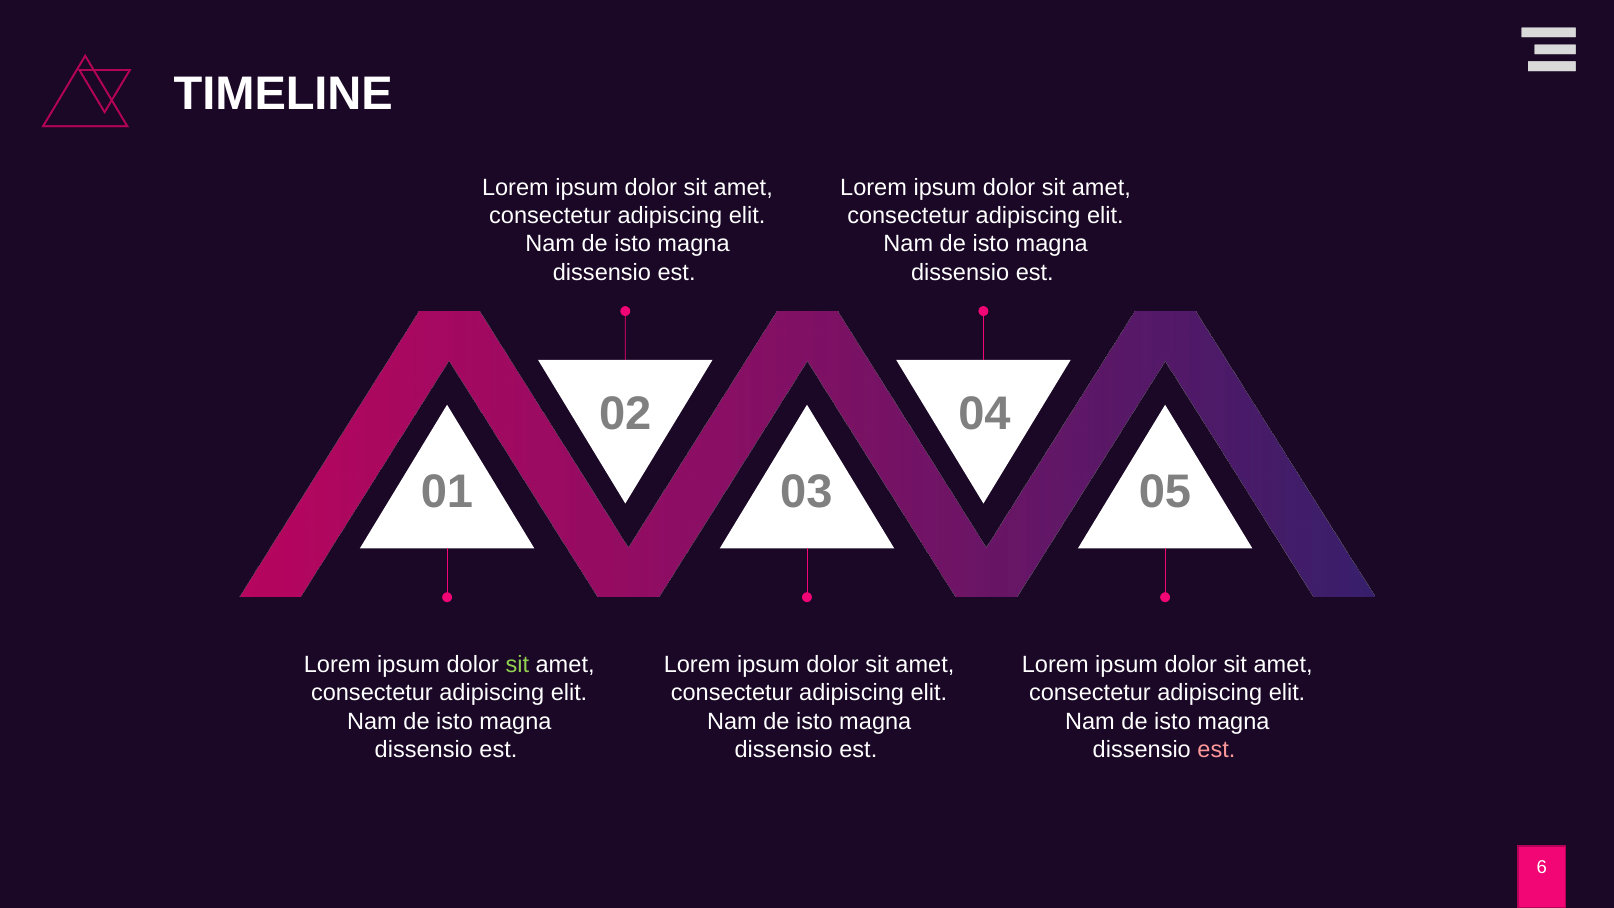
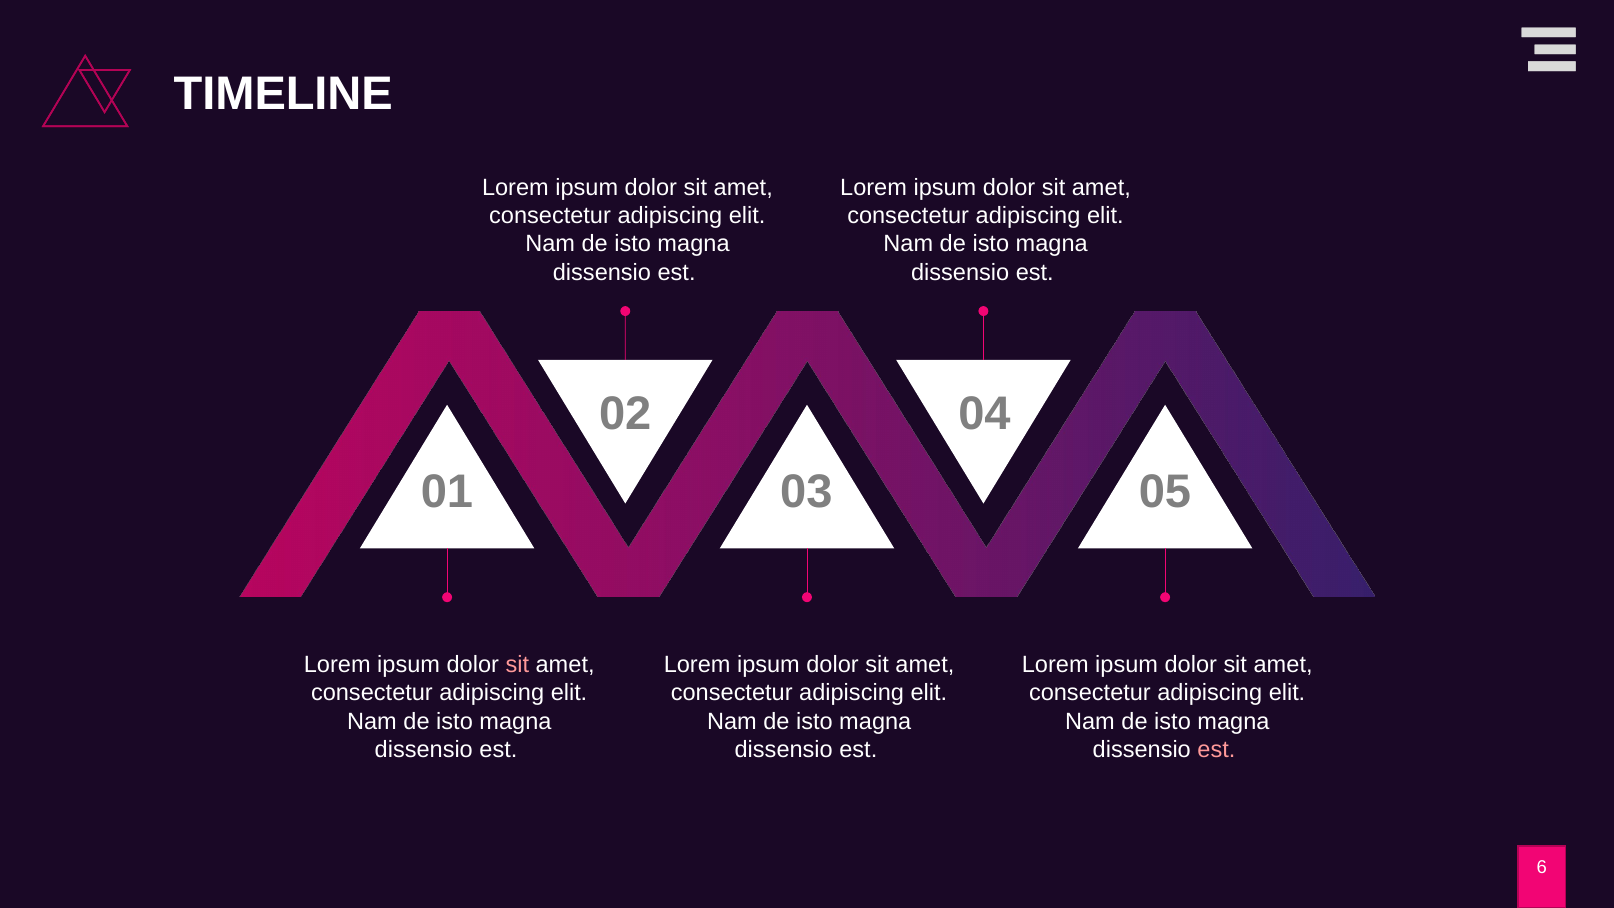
sit at (517, 665) colour: light green -> pink
